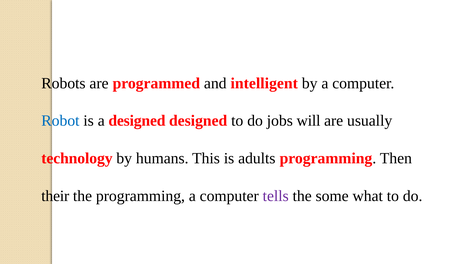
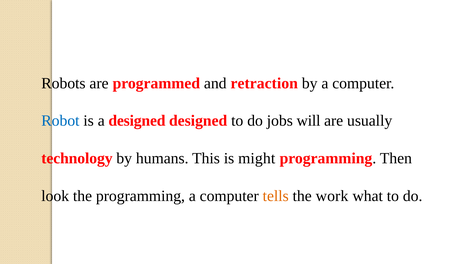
intelligent: intelligent -> retraction
adults: adults -> might
their: their -> look
tells colour: purple -> orange
some: some -> work
